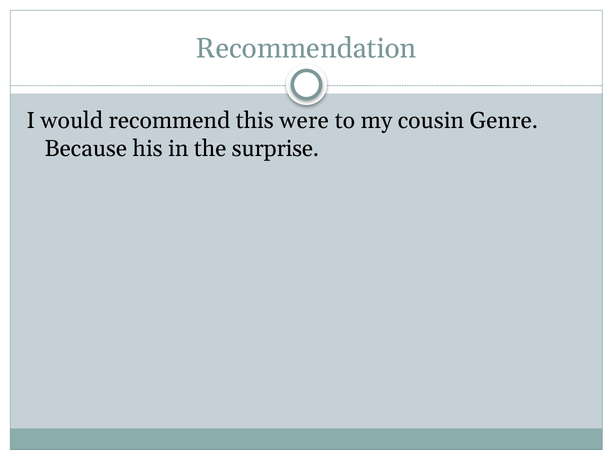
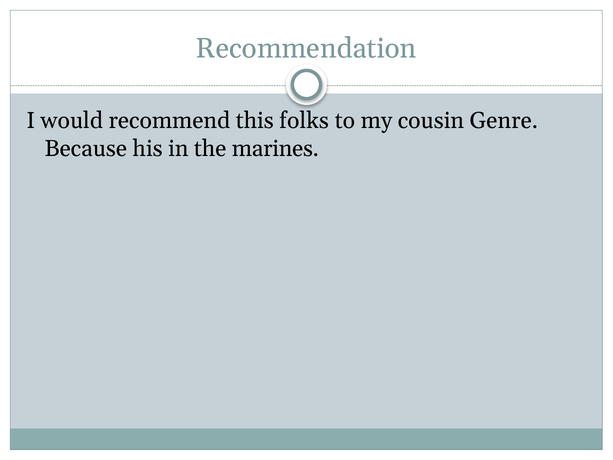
were: were -> folks
surprise: surprise -> marines
